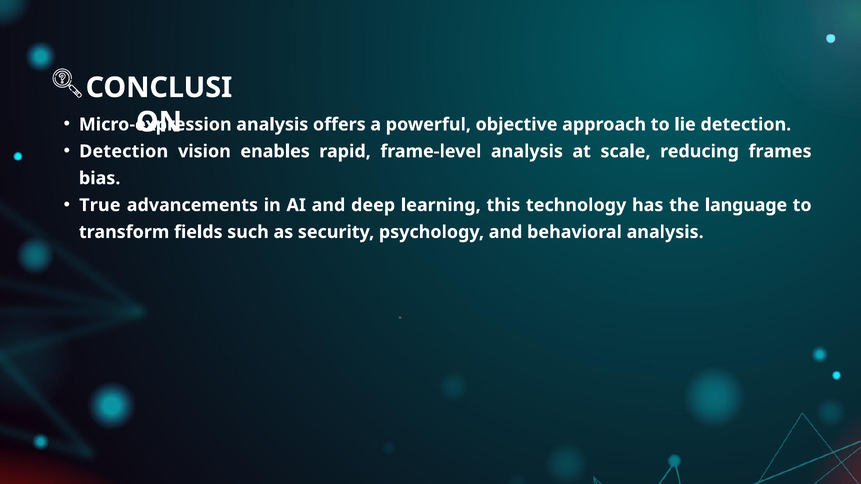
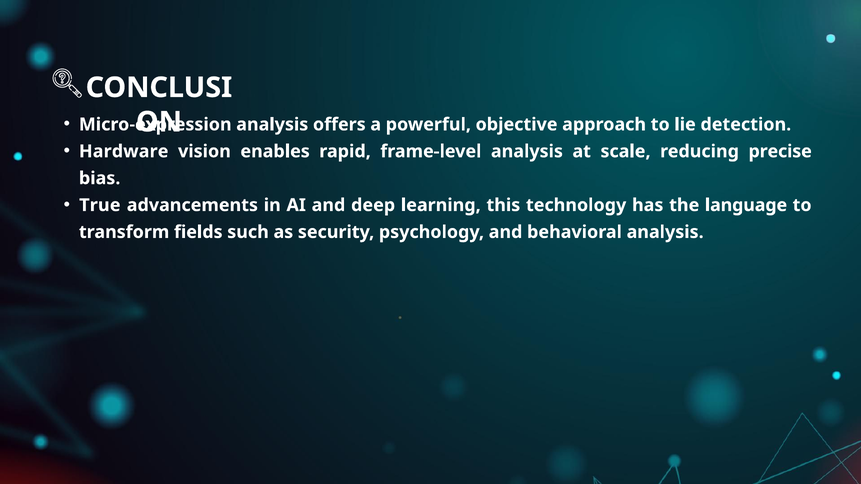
Detection at (124, 151): Detection -> Hardware
frames: frames -> precise
